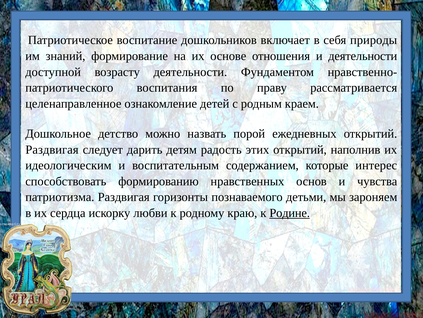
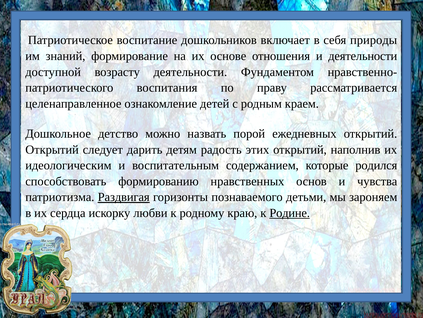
Раздвигая at (52, 149): Раздвигая -> Открытий
интерес: интерес -> родился
Раздвигая at (124, 197) underline: none -> present
